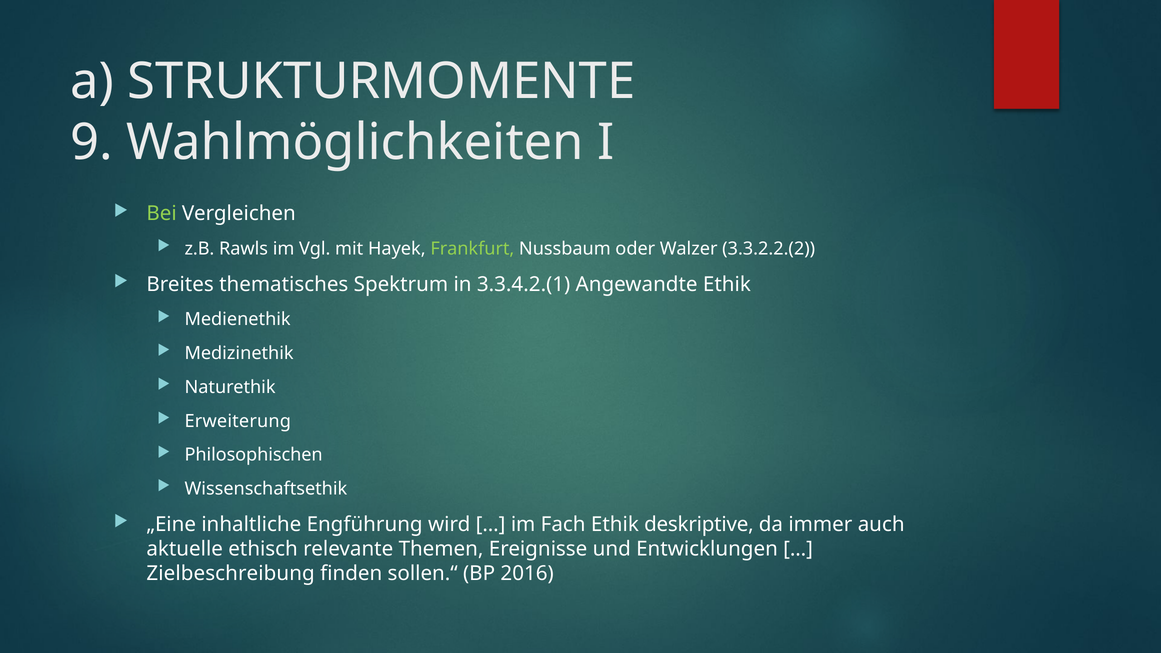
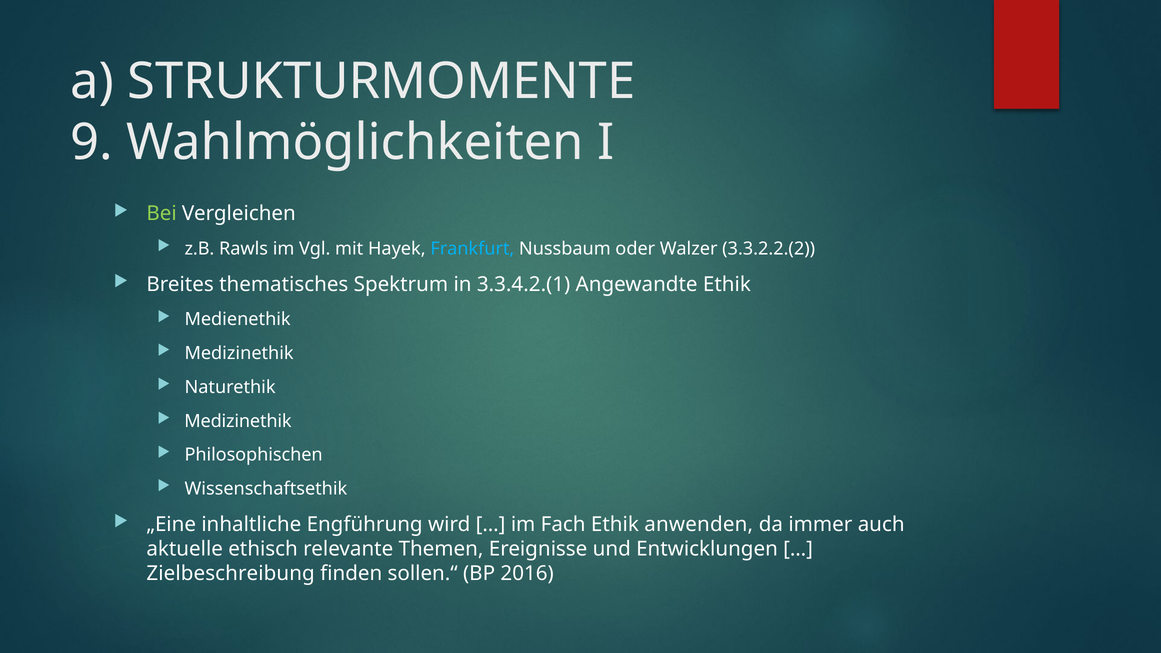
Frankfurt colour: light green -> light blue
Erweiterung at (238, 421): Erweiterung -> Medizinethik
deskriptive: deskriptive -> anwenden
